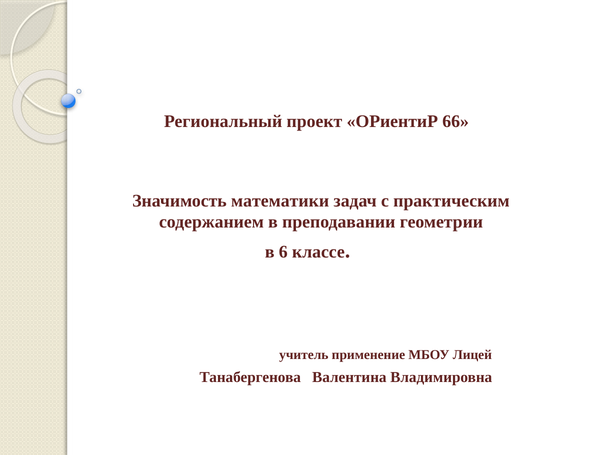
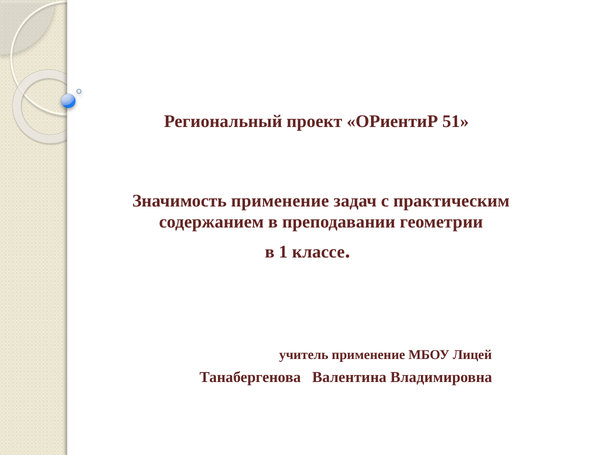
66: 66 -> 51
Значимость математики: математики -> применение
6: 6 -> 1
